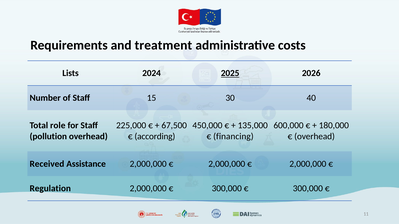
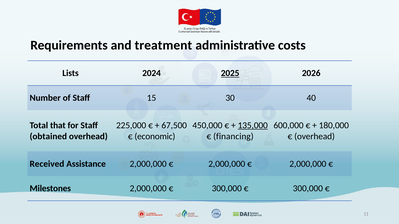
role: role -> that
135,000 underline: none -> present
pollution: pollution -> obtained
according: according -> economic
Regulation: Regulation -> Milestones
